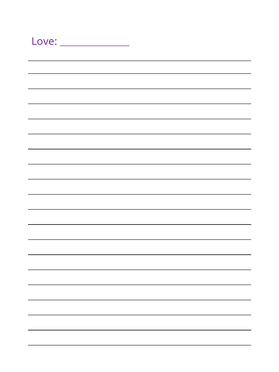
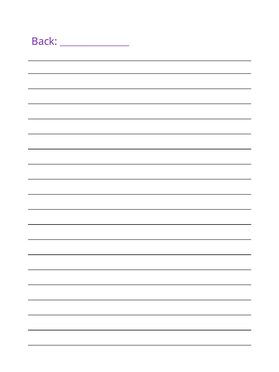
Love: Love -> Back
